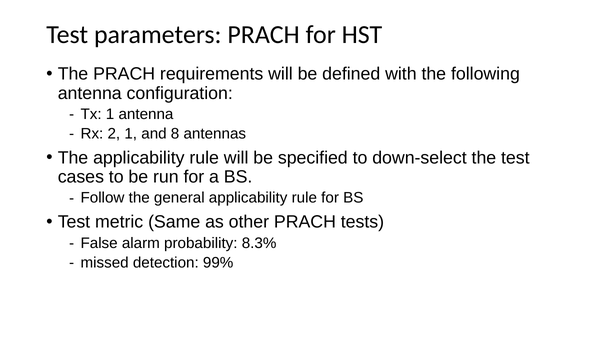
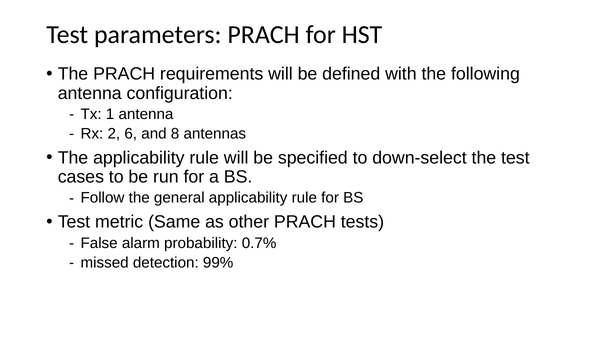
2 1: 1 -> 6
8.3%: 8.3% -> 0.7%
